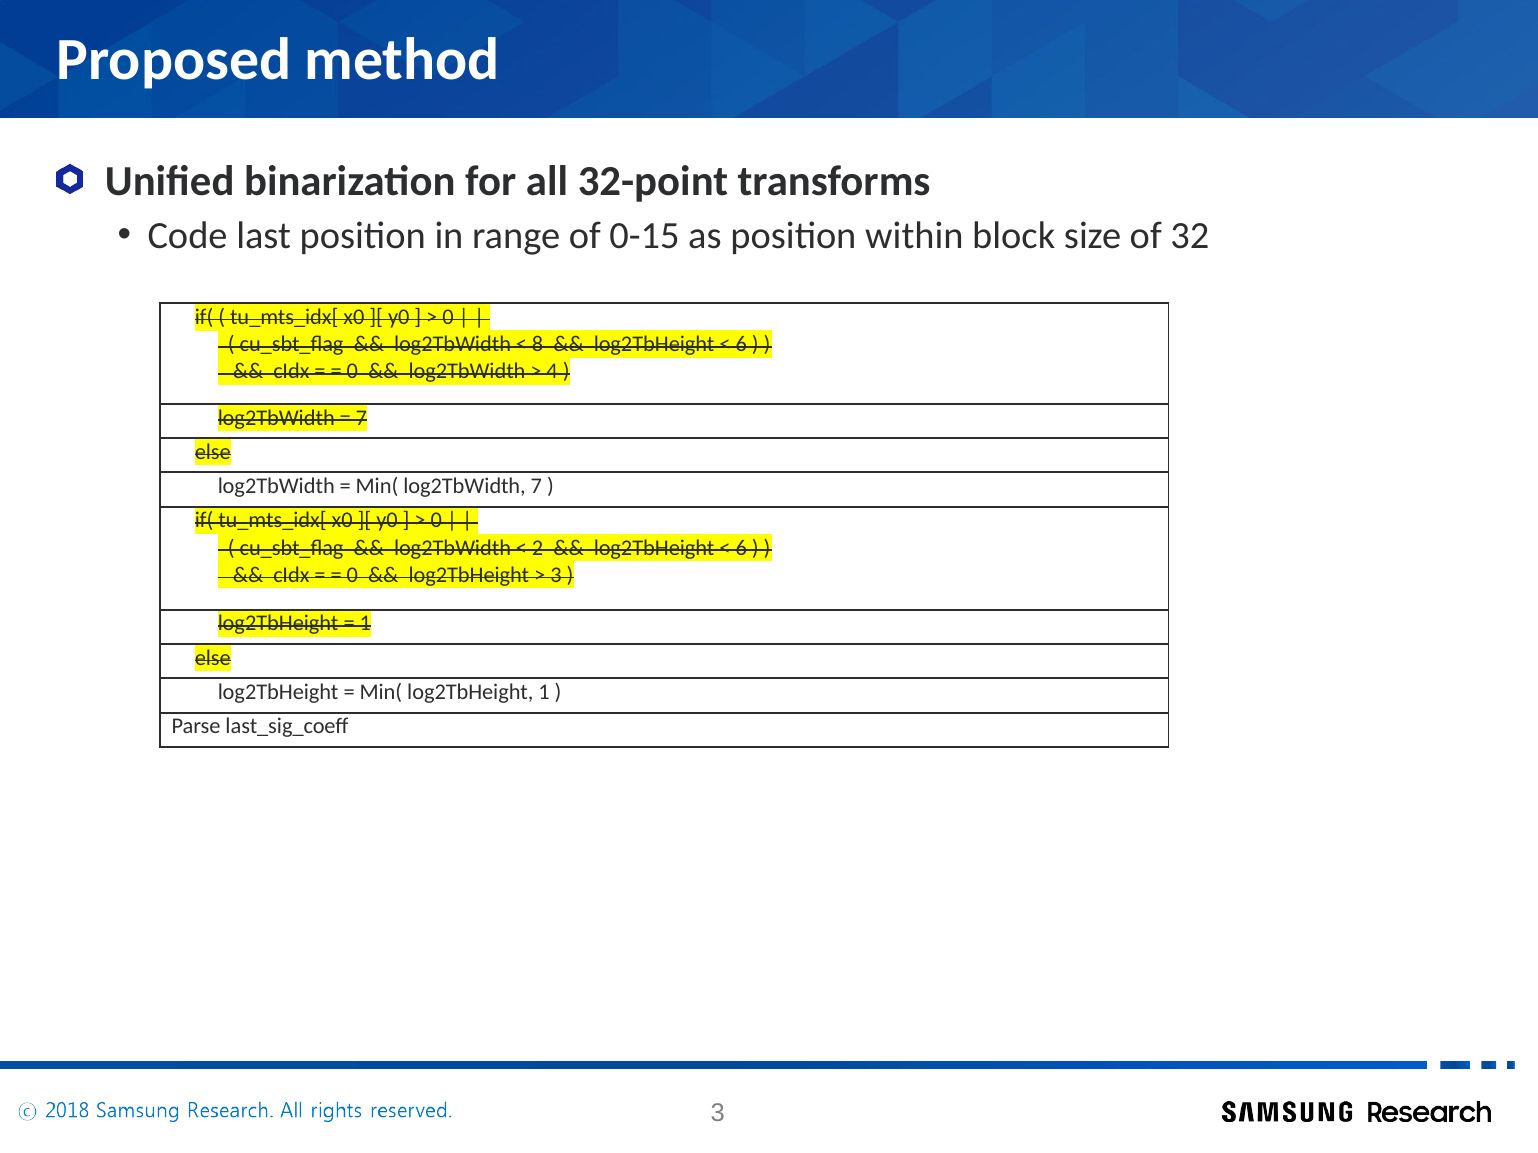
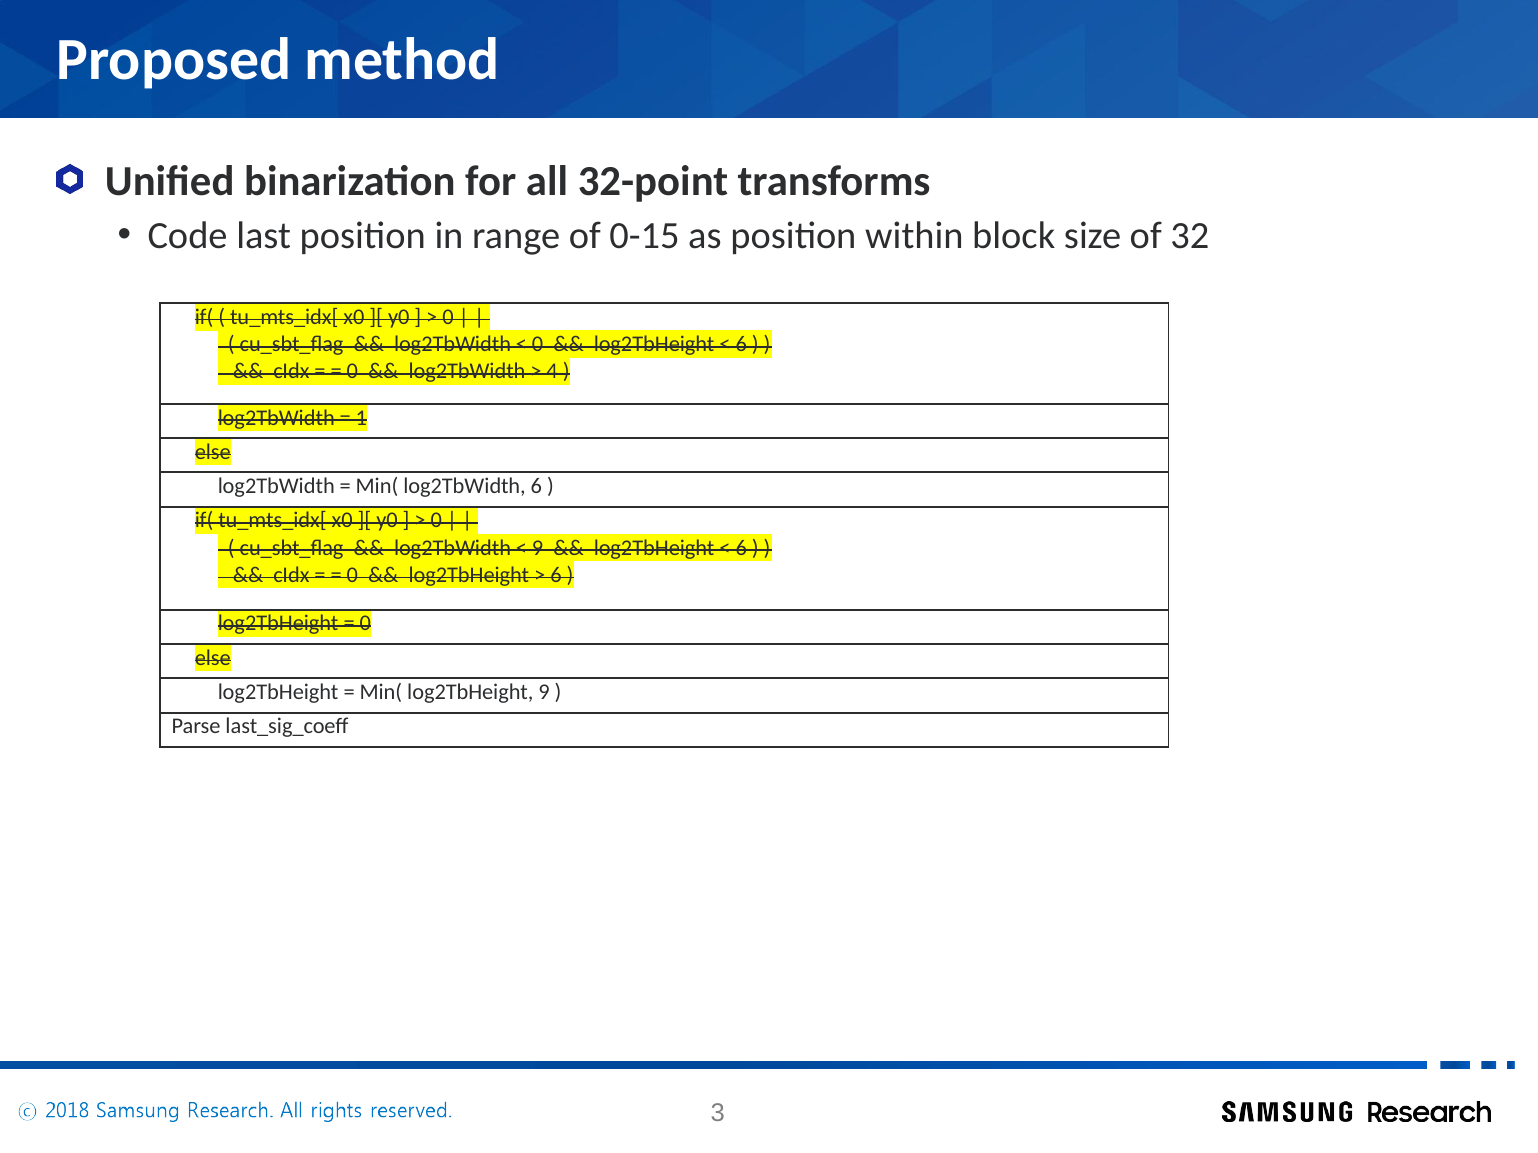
8 at (538, 345): 8 -> 0
7 at (361, 418): 7 -> 1
log2TbWidth 7: 7 -> 6
2 at (538, 548): 2 -> 9
3 at (556, 575): 3 -> 6
1 at (365, 624): 1 -> 0
log2TbHeight 1: 1 -> 9
